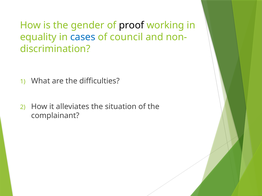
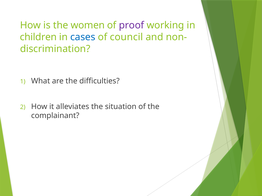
gender: gender -> women
proof colour: black -> purple
equality: equality -> children
